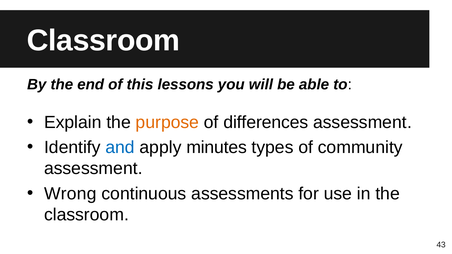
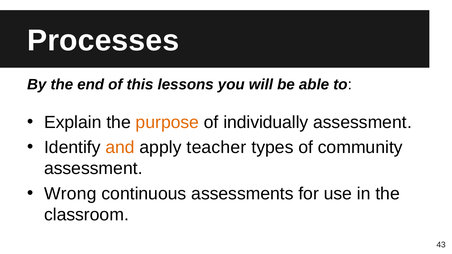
Classroom at (103, 40): Classroom -> Processes
differences: differences -> individually
and colour: blue -> orange
minutes: minutes -> teacher
